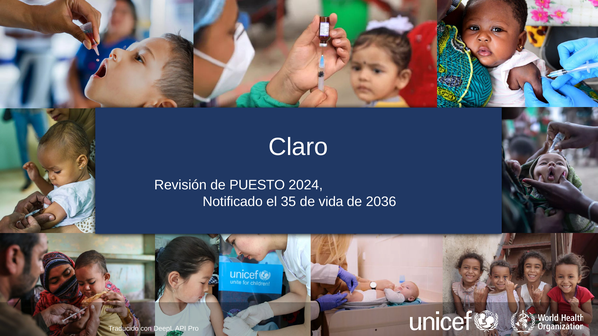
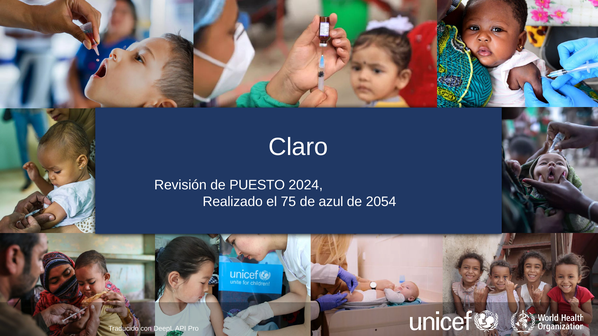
Notificado: Notificado -> Realizado
35: 35 -> 75
vida: vida -> azul
2036: 2036 -> 2054
